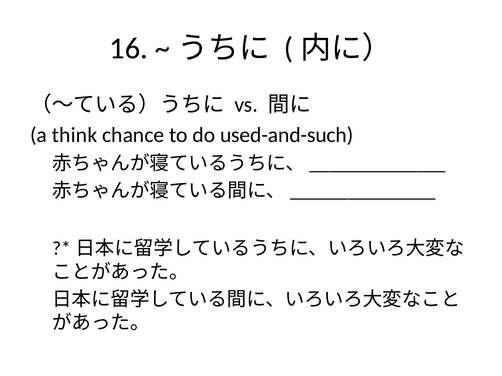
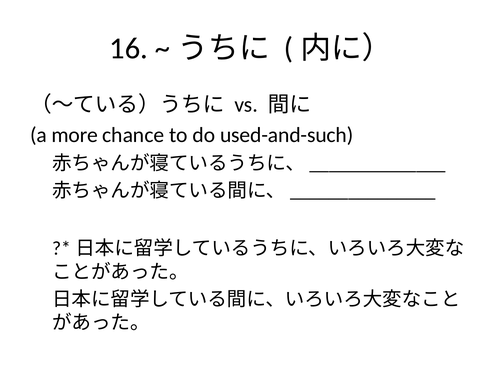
think: think -> more
